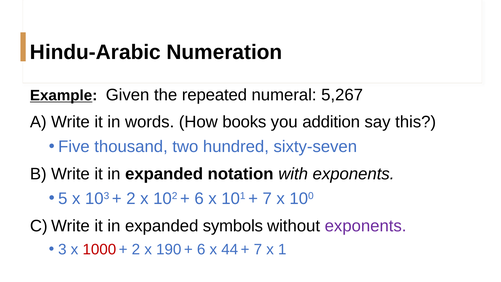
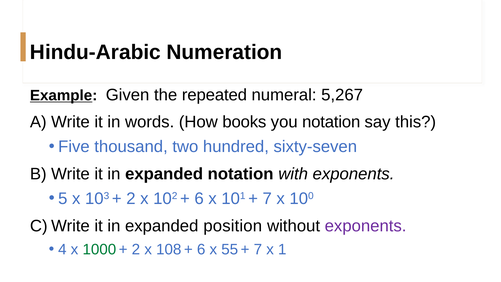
you addition: addition -> notation
symbols: symbols -> position
3: 3 -> 4
1000 colour: red -> green
190: 190 -> 108
44: 44 -> 55
